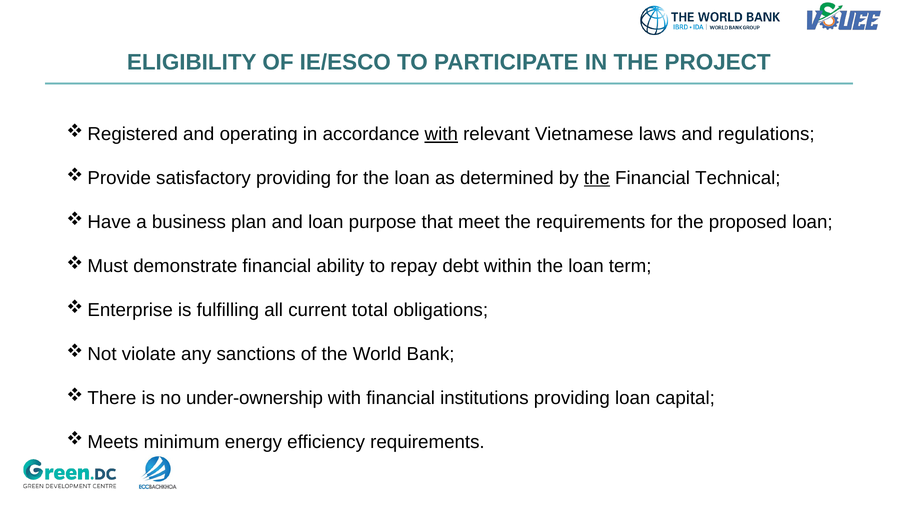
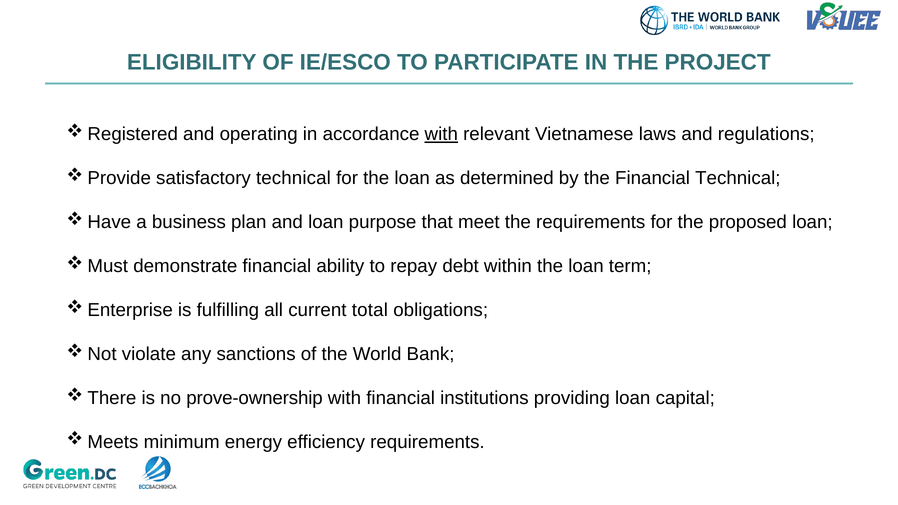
satisfactory providing: providing -> technical
the at (597, 178) underline: present -> none
under-ownership: under-ownership -> prove-ownership
